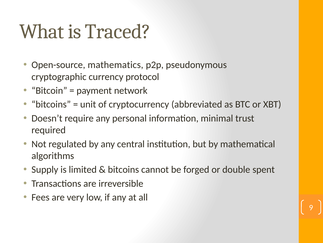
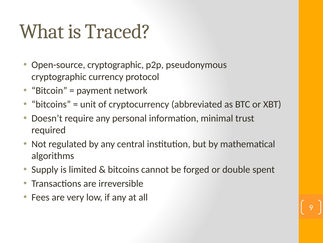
Open-source mathematics: mathematics -> cryptographic
